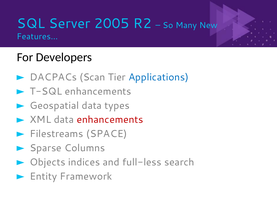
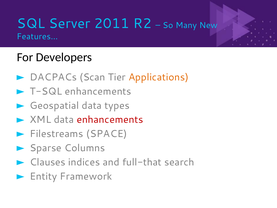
2005: 2005 -> 2011
Applications colour: blue -> orange
Objects: Objects -> Clauses
full-less: full-less -> full-that
